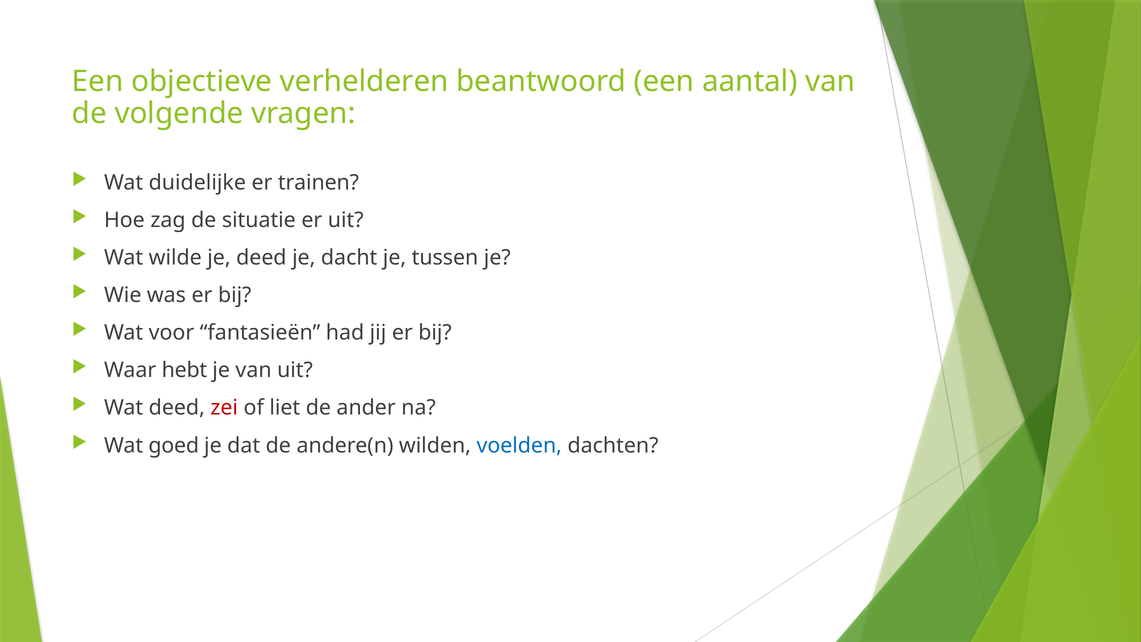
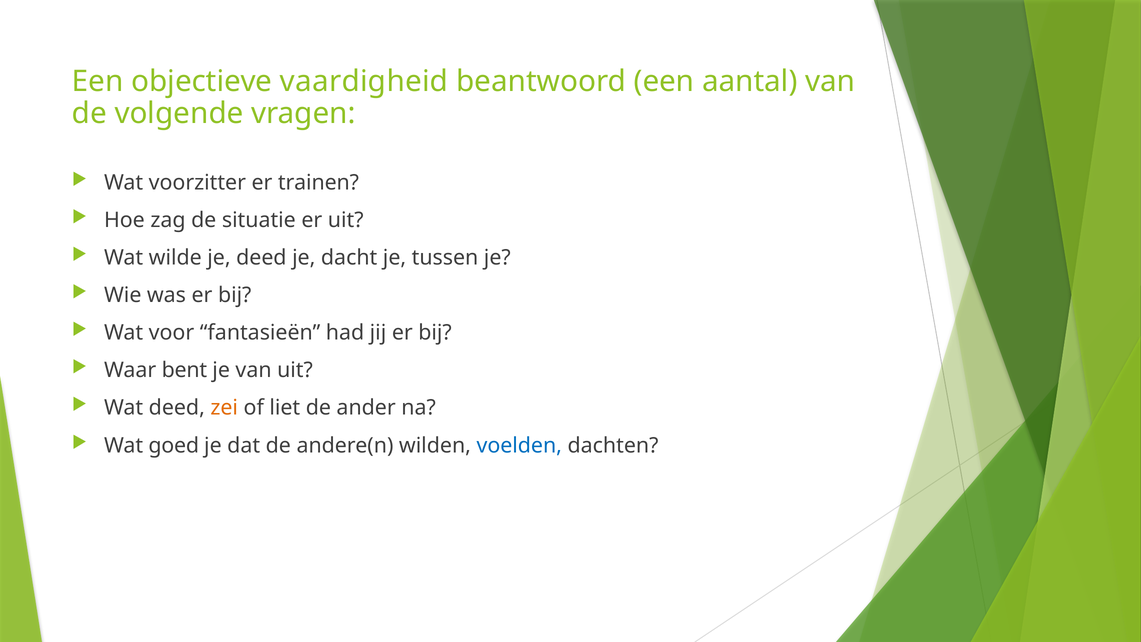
verhelderen: verhelderen -> vaardigheid
duidelijke: duidelijke -> voorzitter
hebt: hebt -> bent
zei colour: red -> orange
